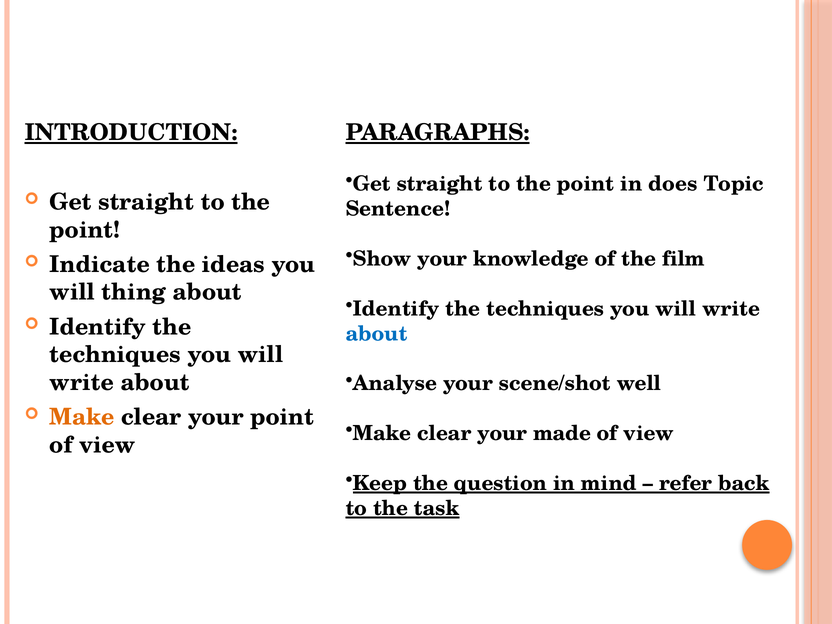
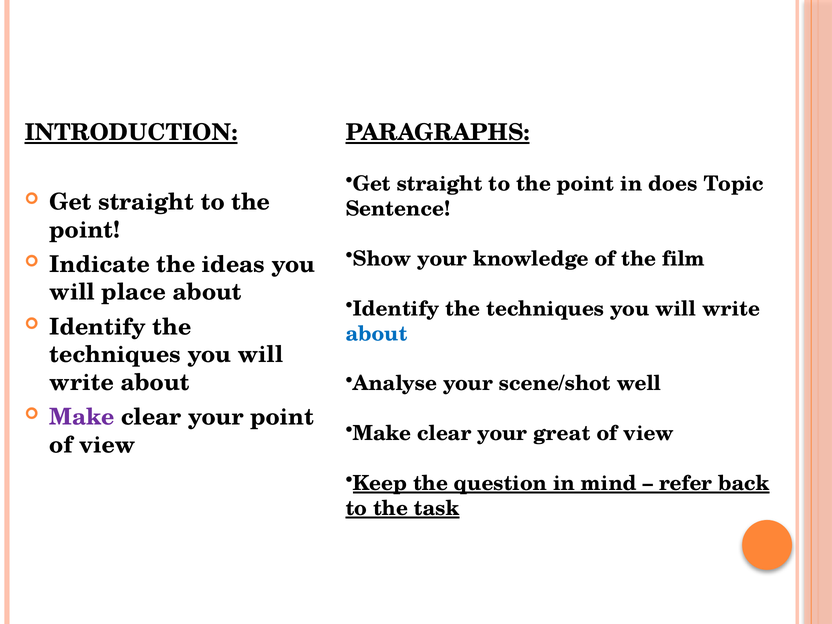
thing: thing -> place
Make at (82, 417) colour: orange -> purple
made: made -> great
